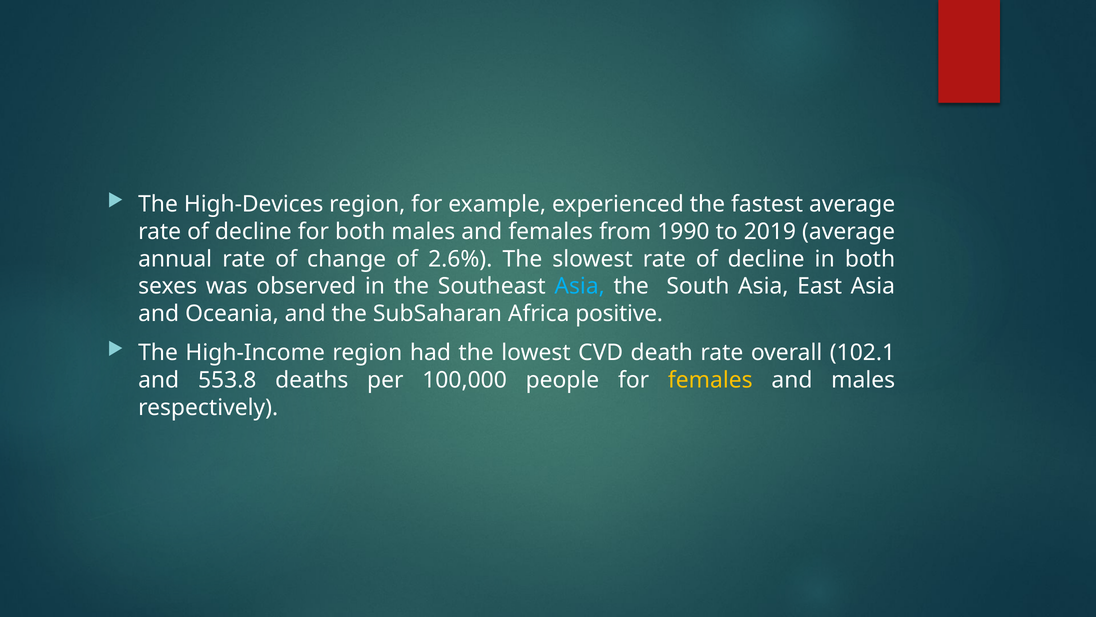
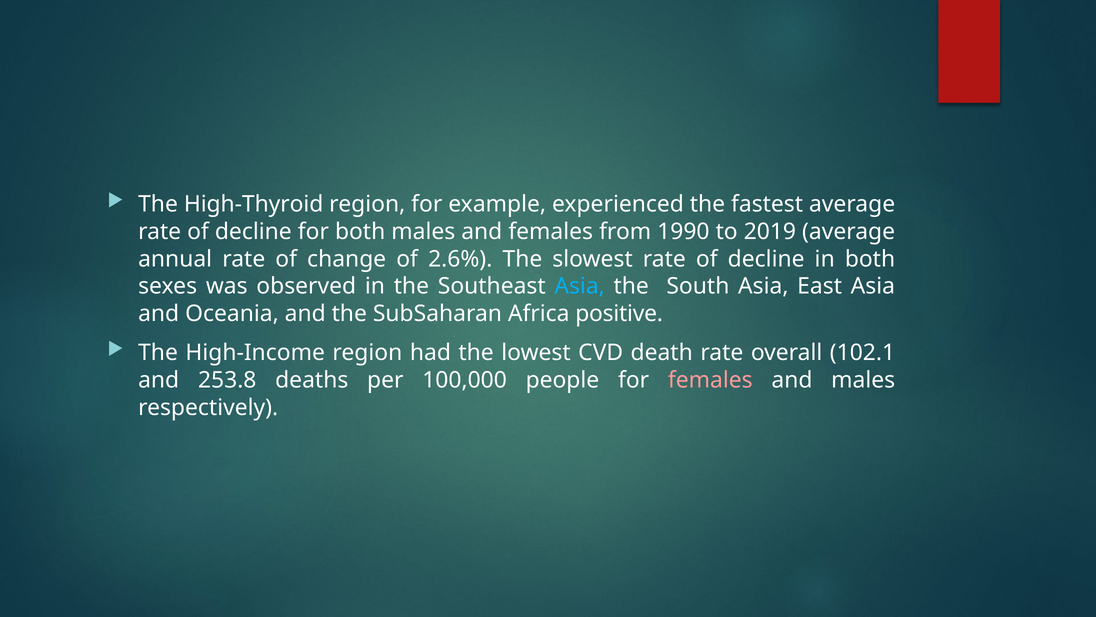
High-Devices: High-Devices -> High-Thyroid
553.8: 553.8 -> 253.8
females at (710, 380) colour: yellow -> pink
